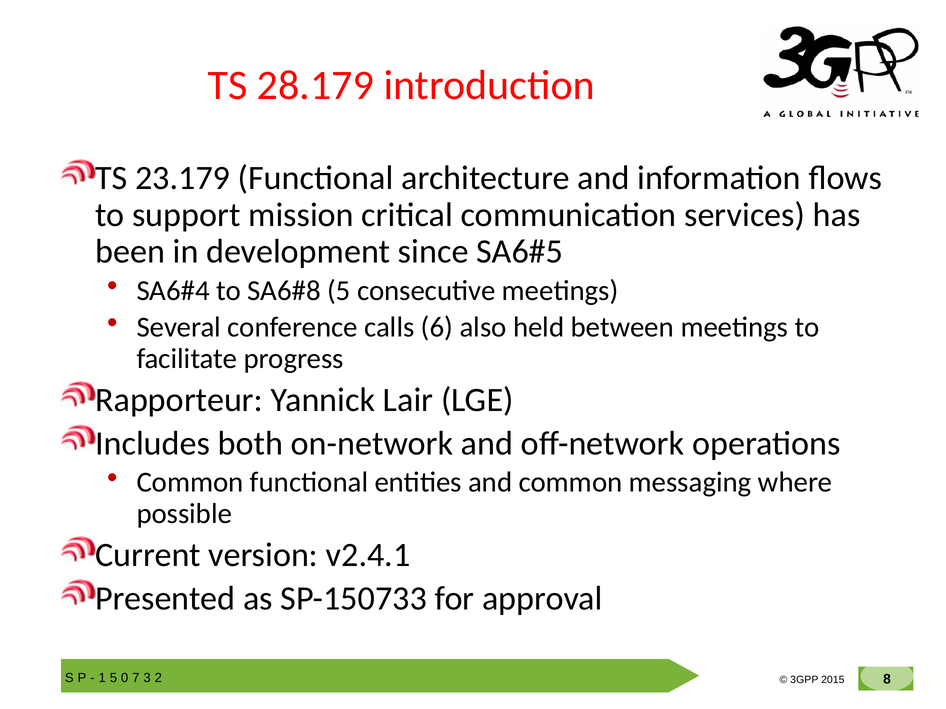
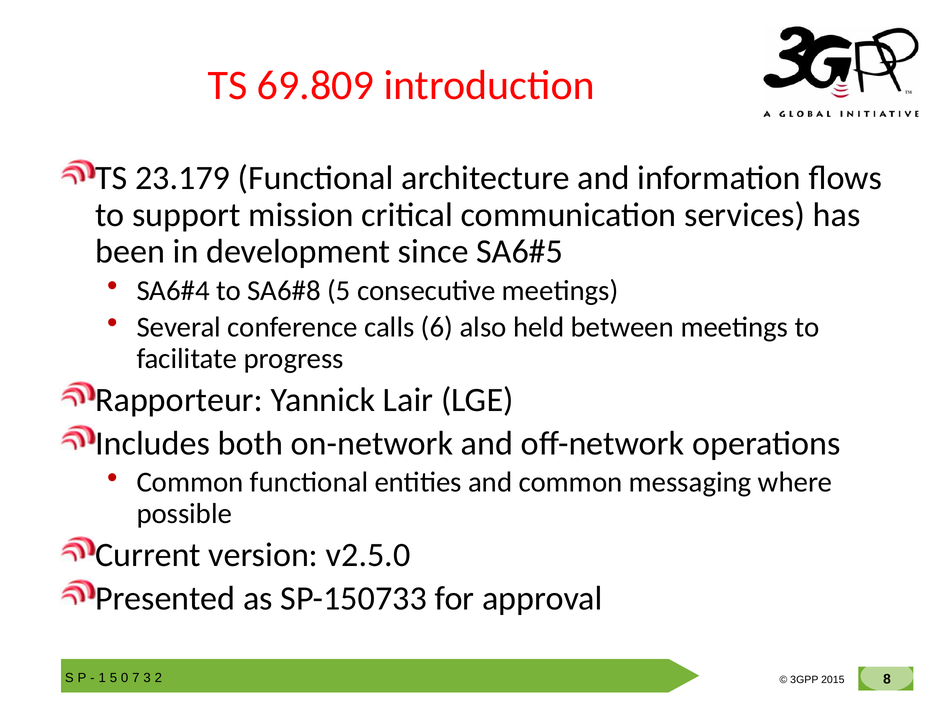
28.179: 28.179 -> 69.809
v2.4.1: v2.4.1 -> v2.5.0
